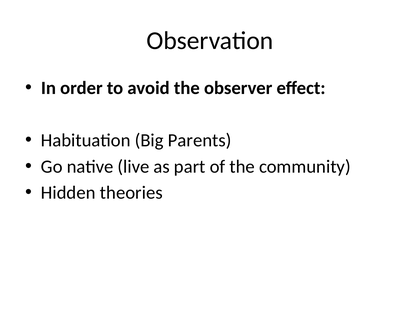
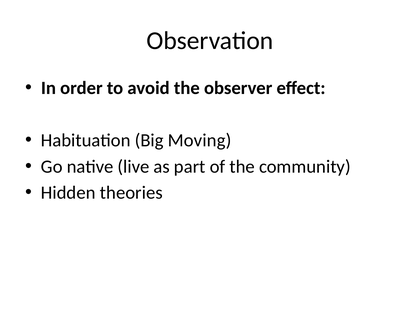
Parents: Parents -> Moving
